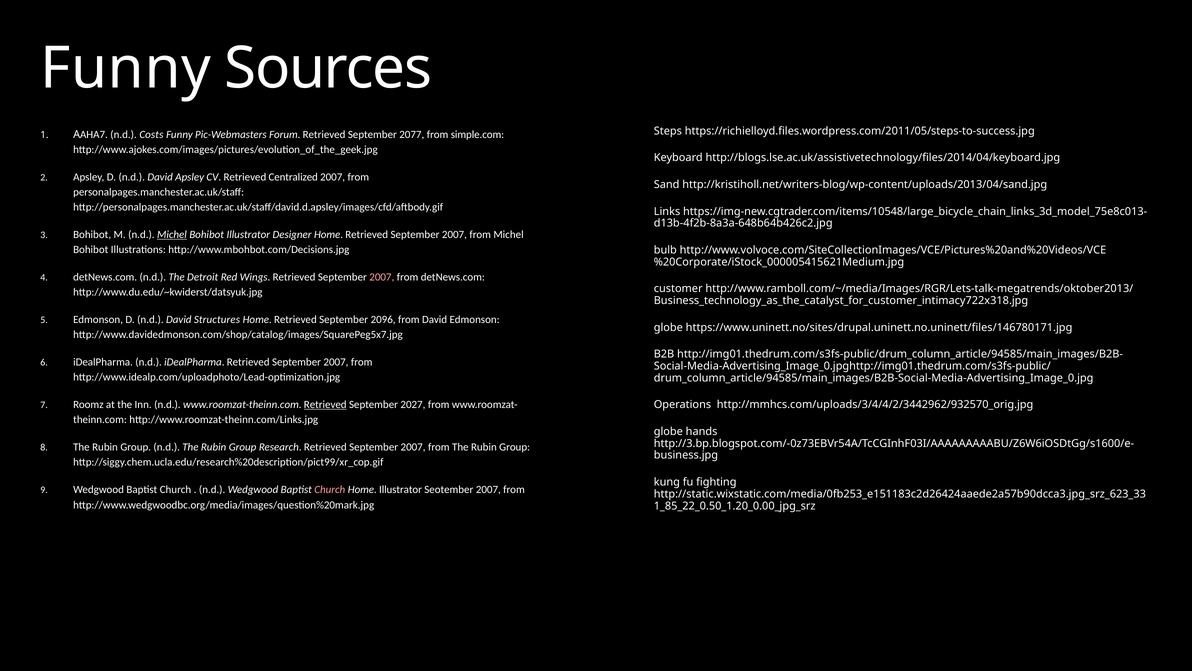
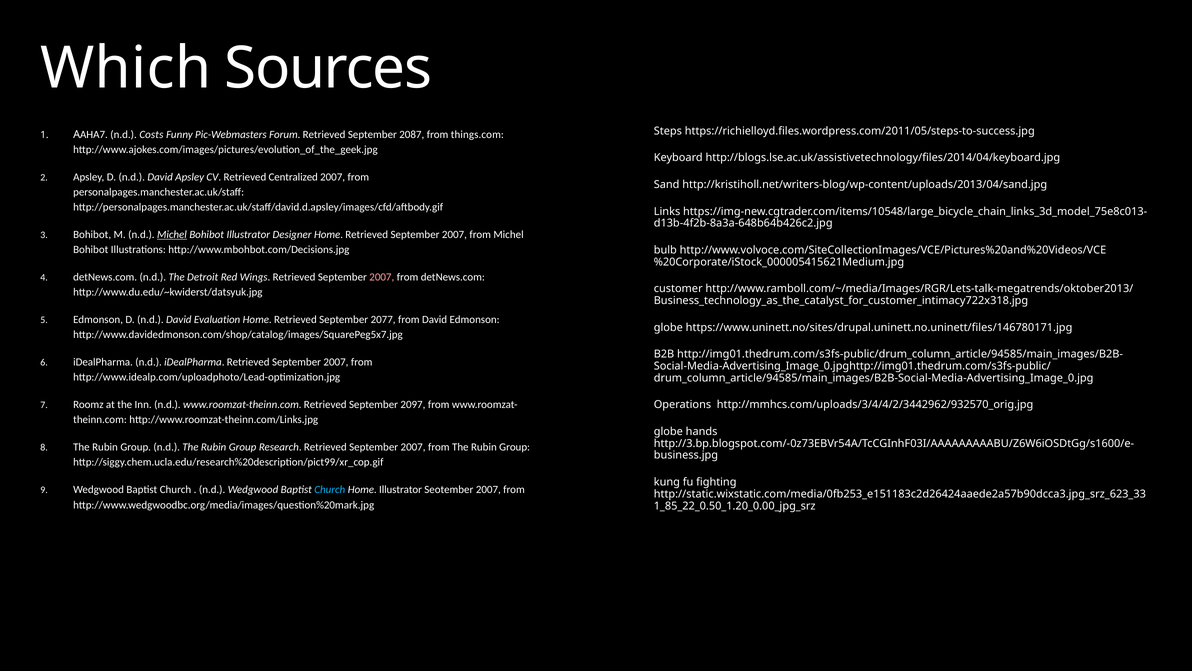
Funny at (126, 68): Funny -> Which
2077: 2077 -> 2087
simple.com: simple.com -> things.com
Structures: Structures -> Evaluation
2096: 2096 -> 2077
Retrieved at (325, 404) underline: present -> none
2027: 2027 -> 2097
Church at (330, 489) colour: pink -> light blue
